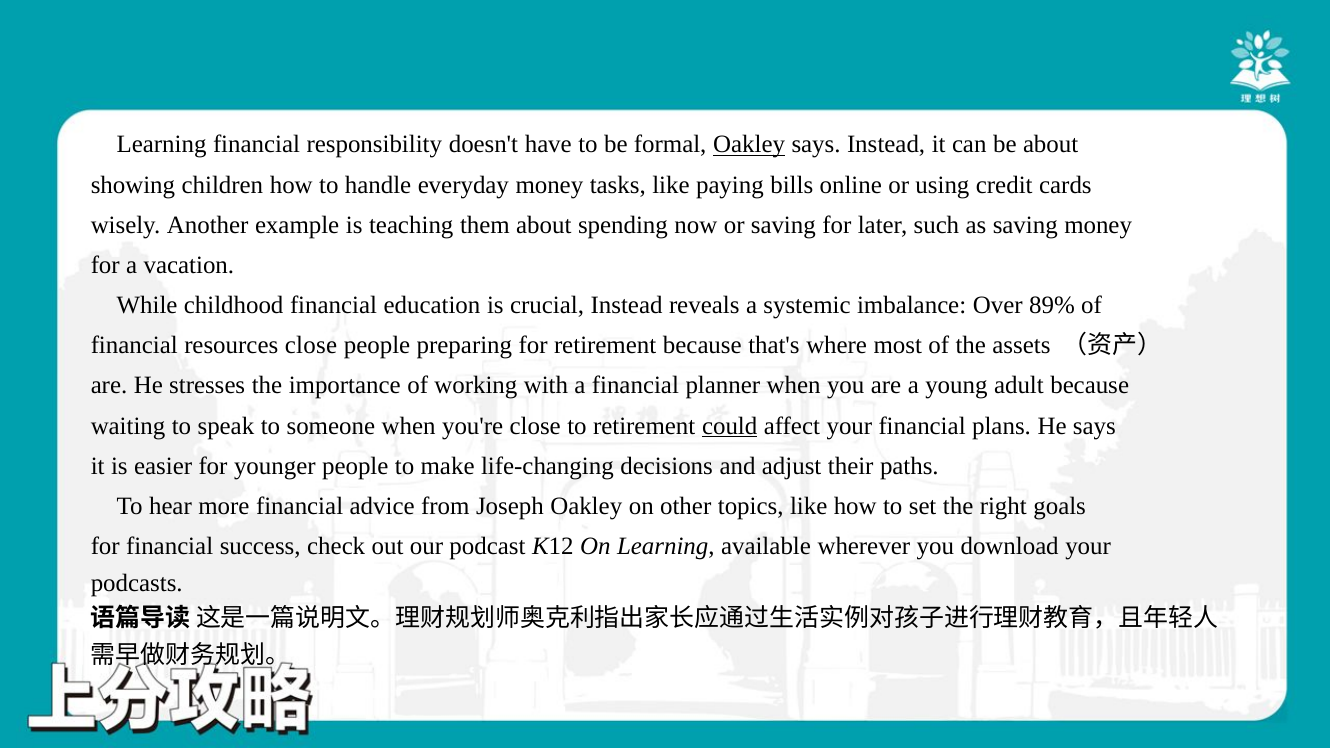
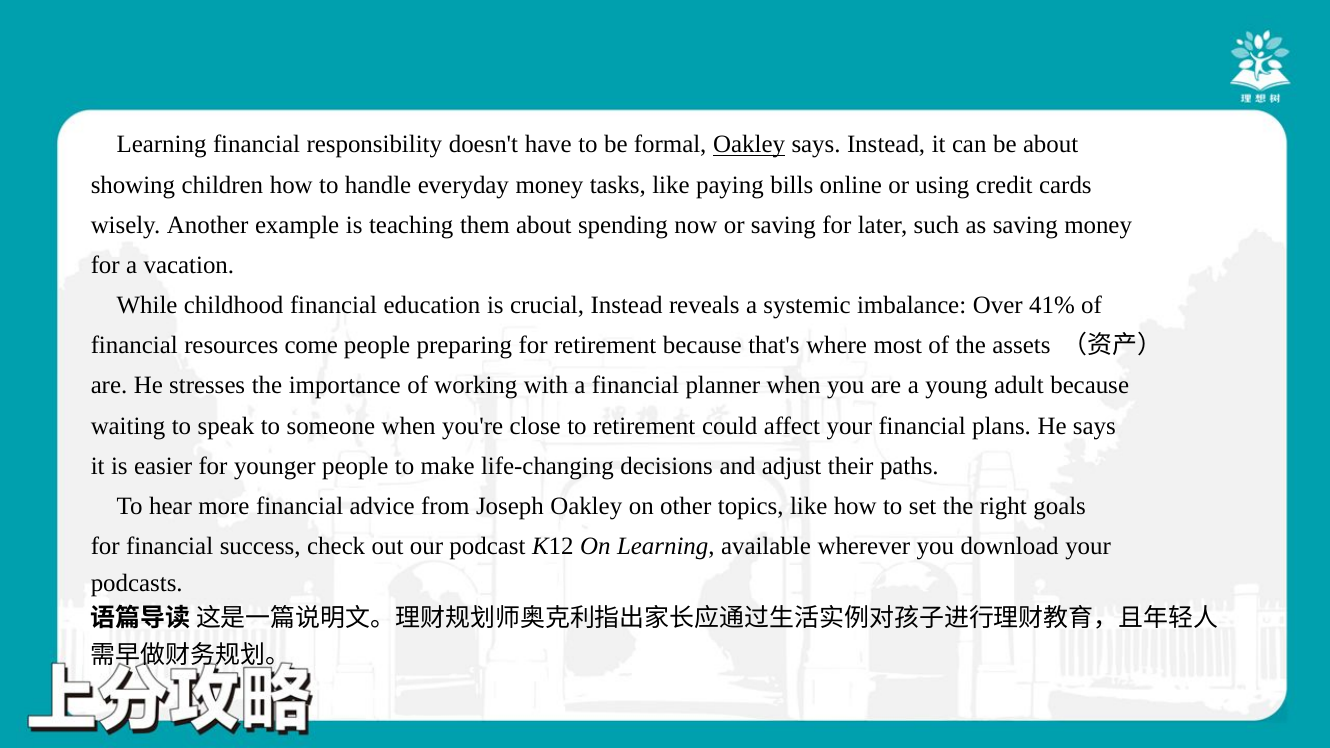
89%: 89% -> 41%
resources close: close -> come
could underline: present -> none
